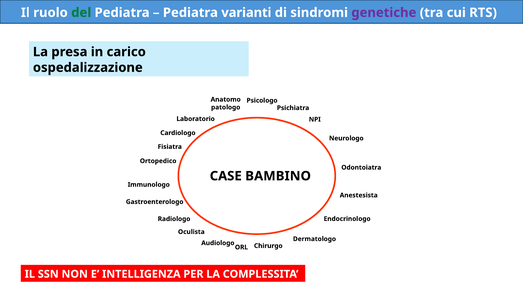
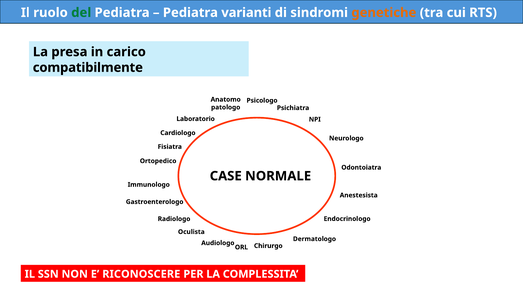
genetiche colour: purple -> orange
ospedalizzazione: ospedalizzazione -> compatibilmente
BAMBINO: BAMBINO -> NORMALE
INTELLIGENZA: INTELLIGENZA -> RICONOSCERE
